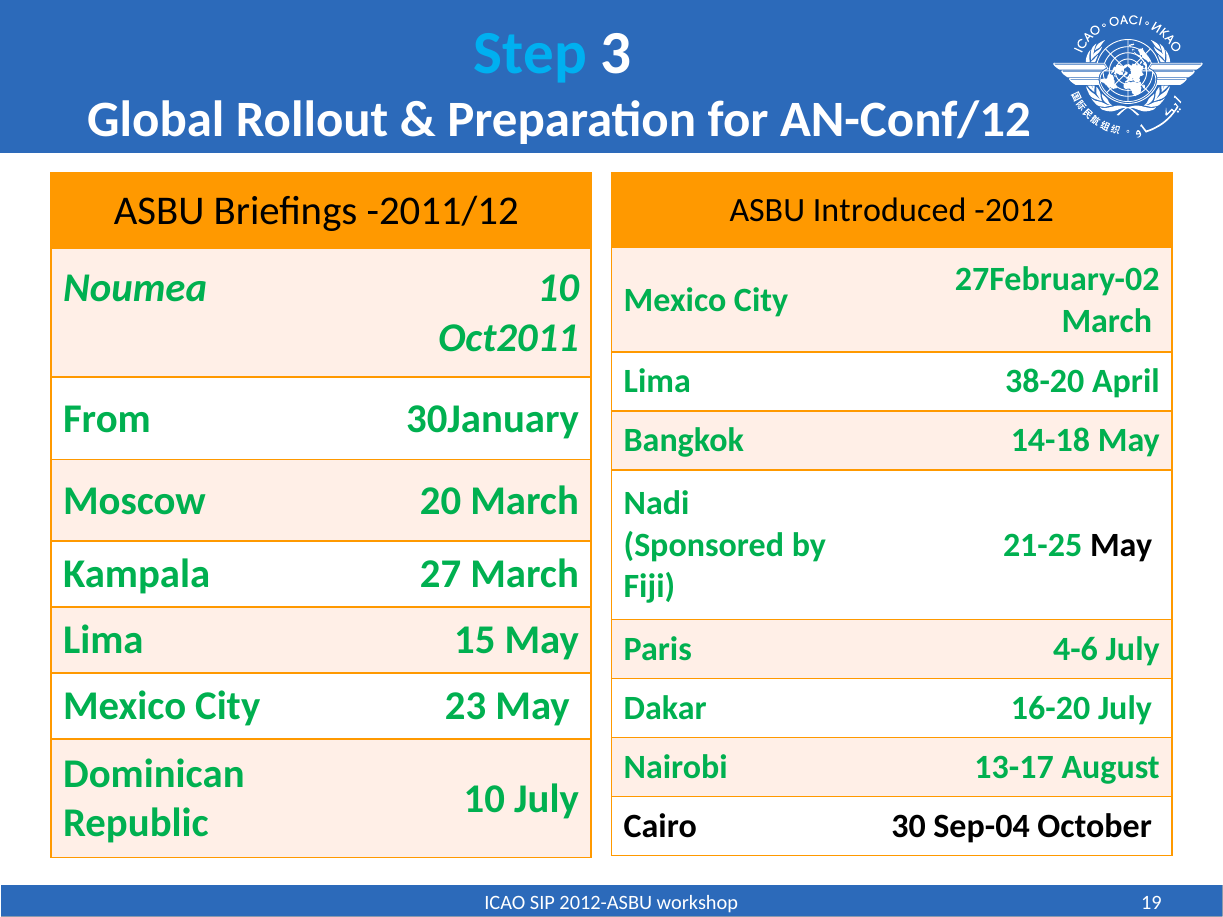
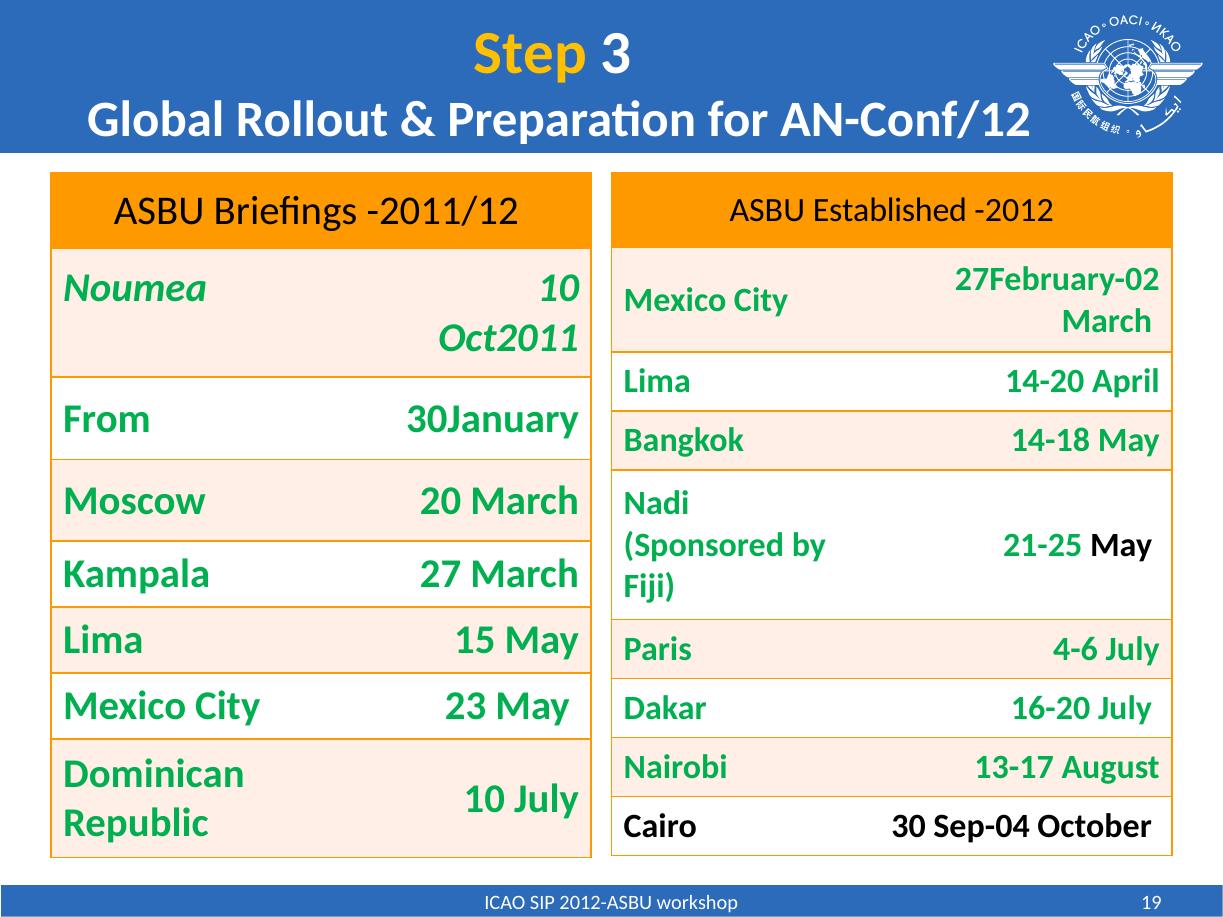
Step colour: light blue -> yellow
Introduced: Introduced -> Established
38-20: 38-20 -> 14-20
